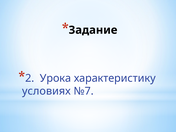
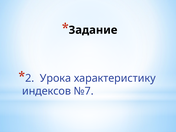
условиях: условиях -> индексов
